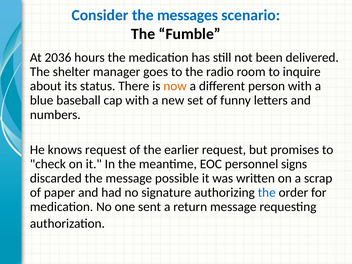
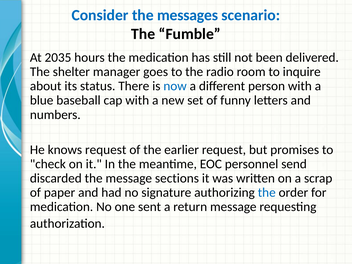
2036: 2036 -> 2035
now colour: orange -> blue
signs: signs -> send
possible: possible -> sections
